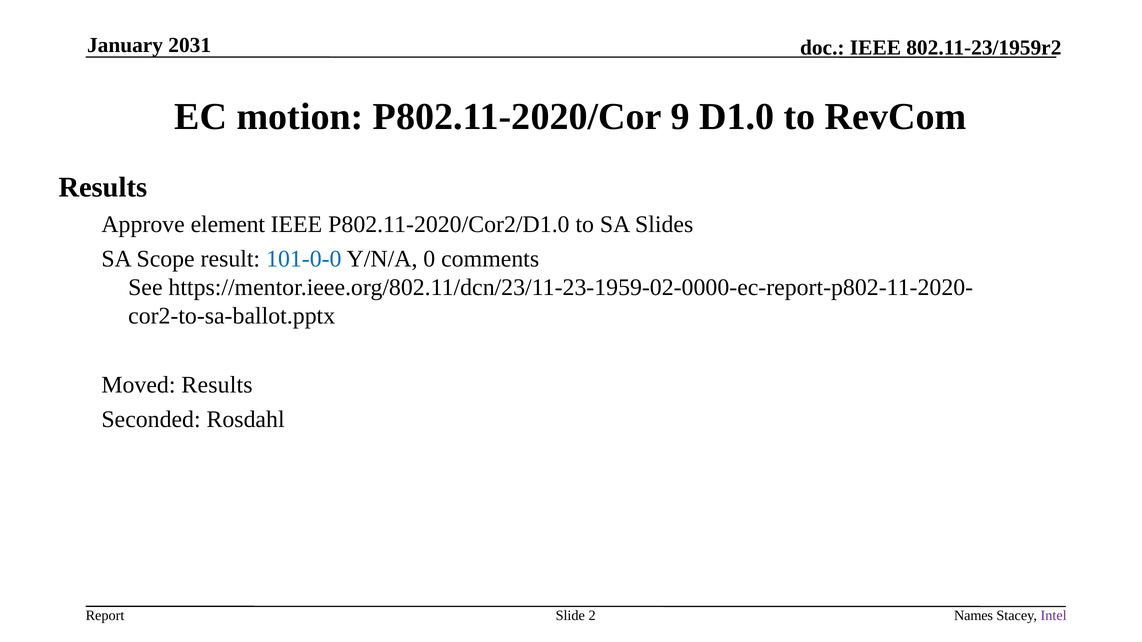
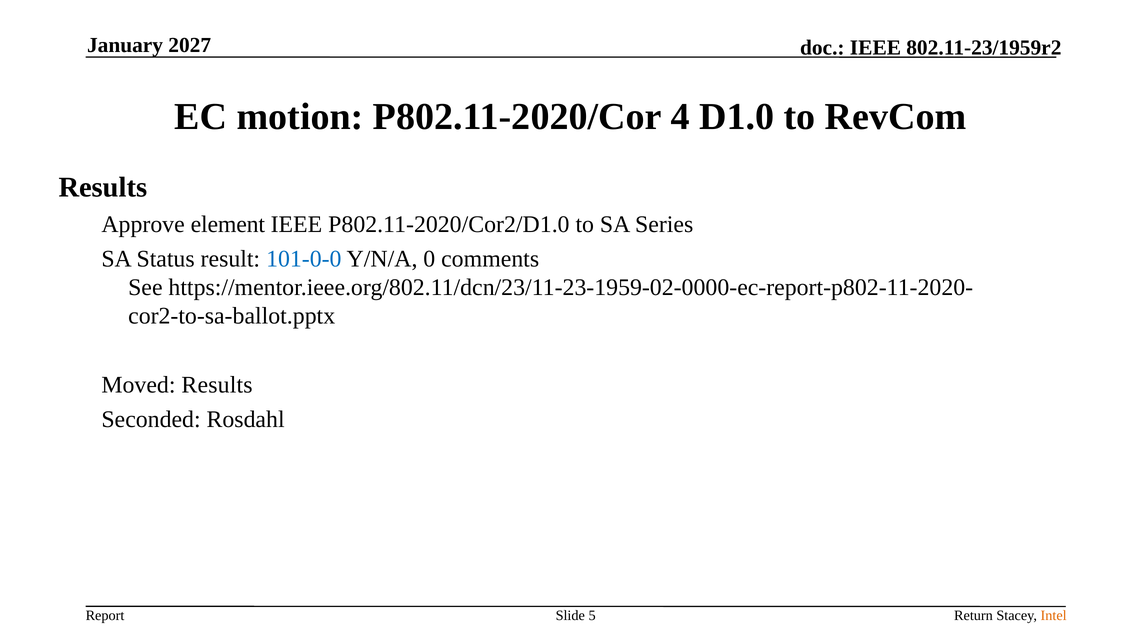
2031: 2031 -> 2027
9: 9 -> 4
Slides: Slides -> Series
Scope: Scope -> Status
2: 2 -> 5
Names: Names -> Return
Intel colour: purple -> orange
